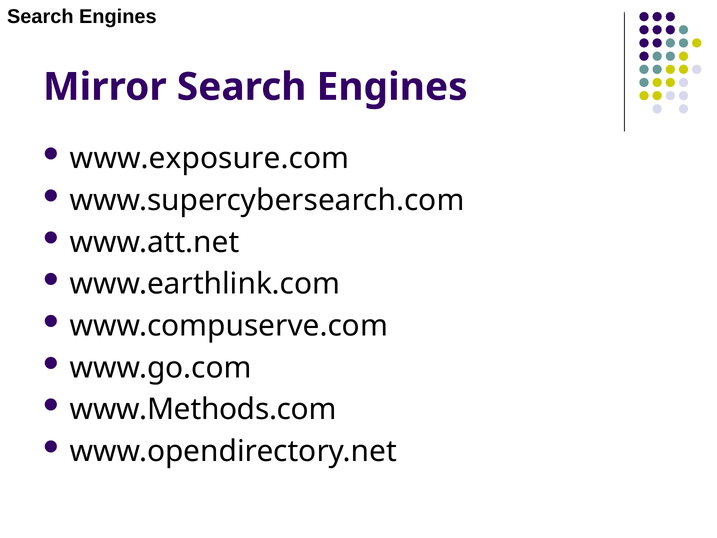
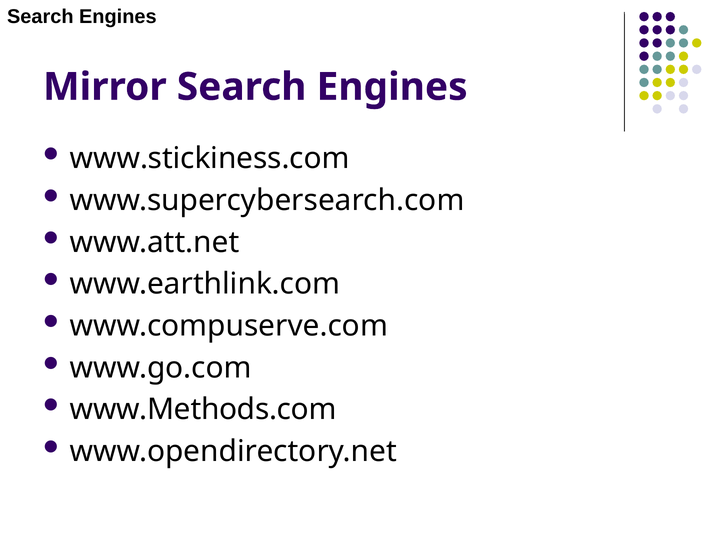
www.exposure.com: www.exposure.com -> www.stickiness.com
